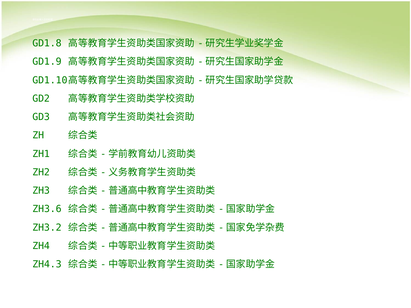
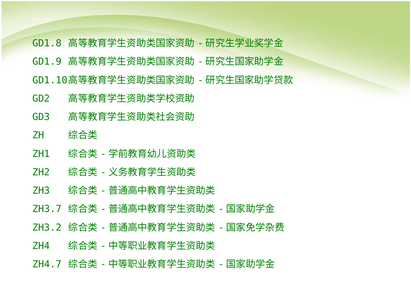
ZH3.6: ZH3.6 -> ZH3.7
ZH4.3: ZH4.3 -> ZH4.7
